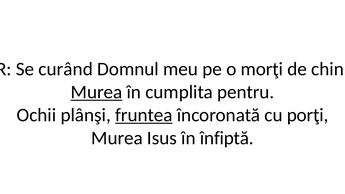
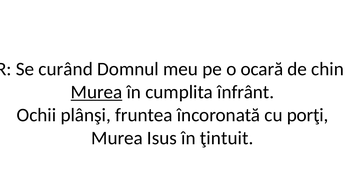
morţi: morţi -> ocară
pentru: pentru -> înfrânt
fruntea underline: present -> none
înfiptă: înfiptă -> ţintuit
